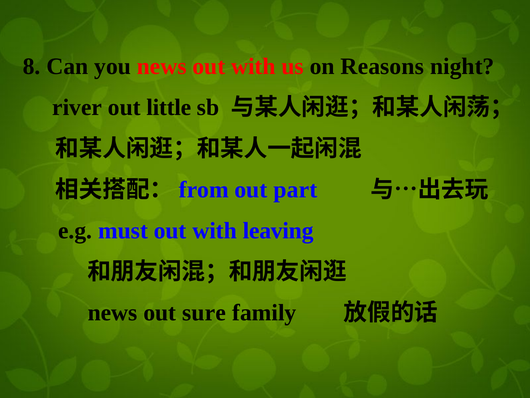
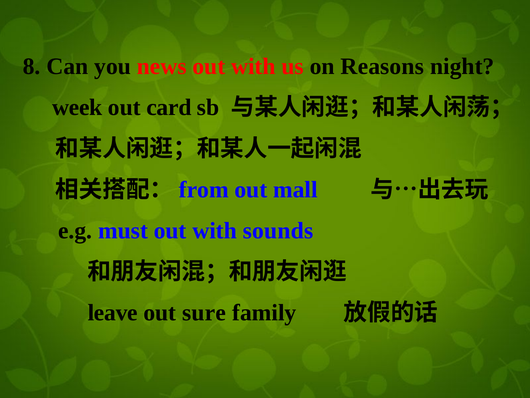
river: river -> week
little: little -> card
part: part -> mall
leaving: leaving -> sounds
news at (113, 312): news -> leave
